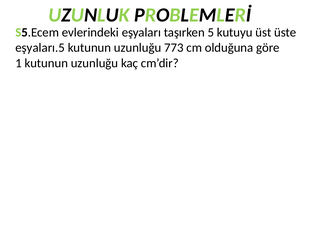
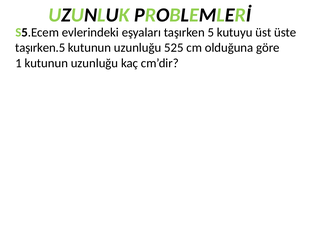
eşyaları.5: eşyaları.5 -> taşırken.5
773: 773 -> 525
